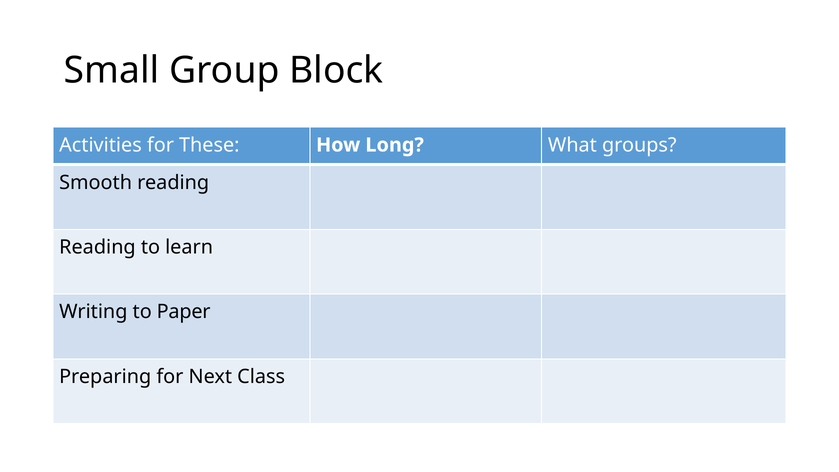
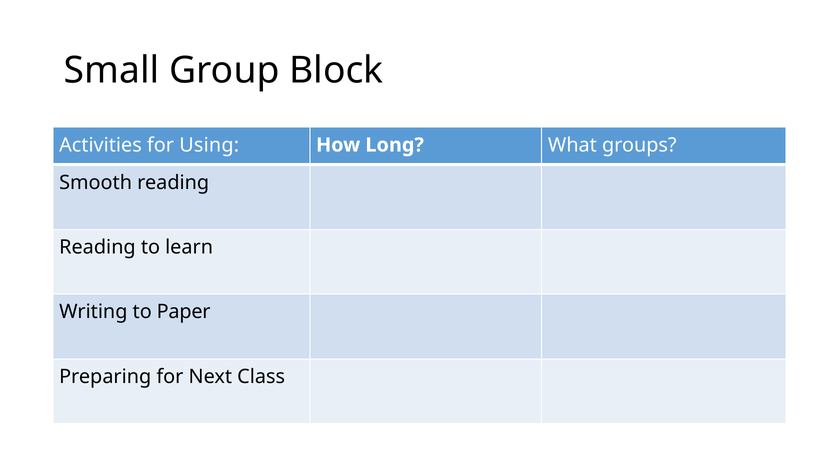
These: These -> Using
